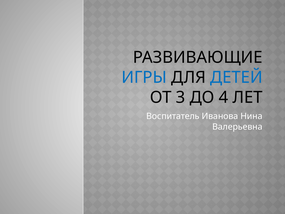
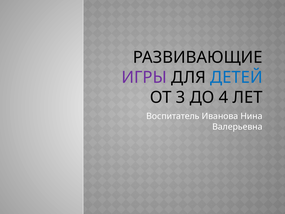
ИГРЫ colour: blue -> purple
